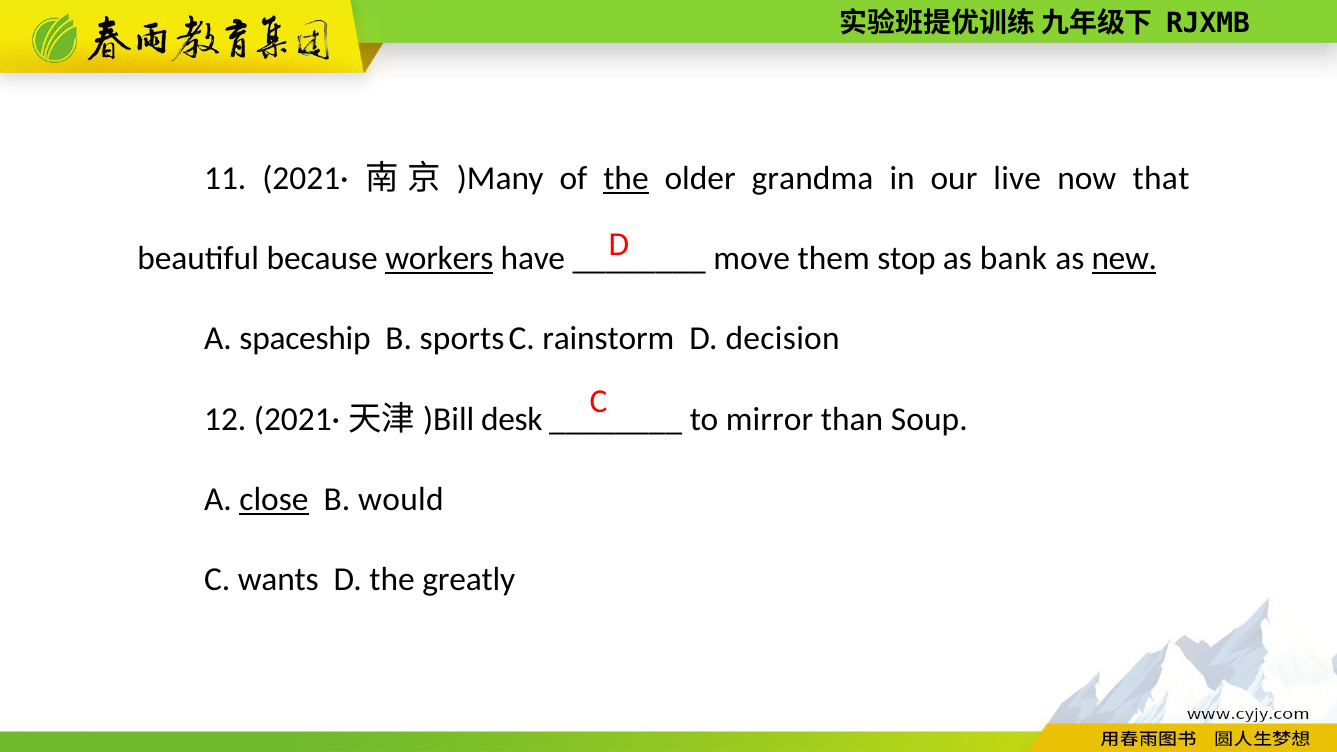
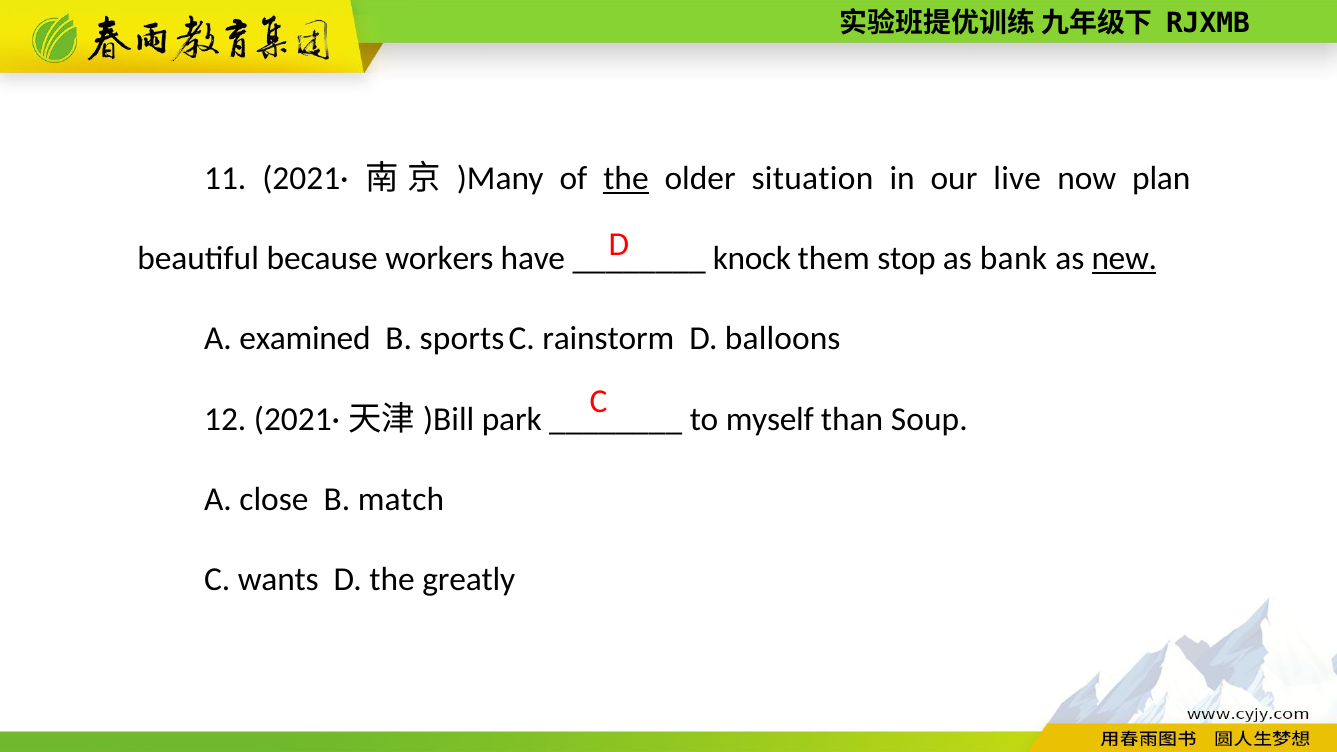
grandma: grandma -> situation
that: that -> plan
workers underline: present -> none
move: move -> knock
spaceship: spaceship -> examined
decision: decision -> balloons
desk: desk -> park
mirror: mirror -> myself
close underline: present -> none
would: would -> match
